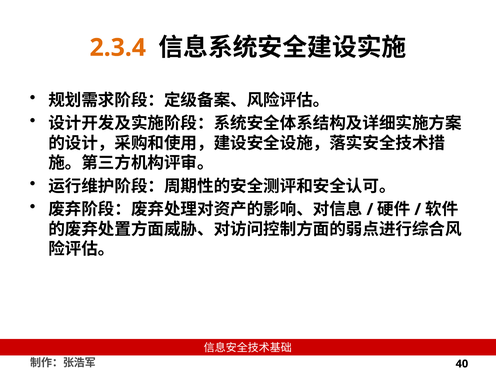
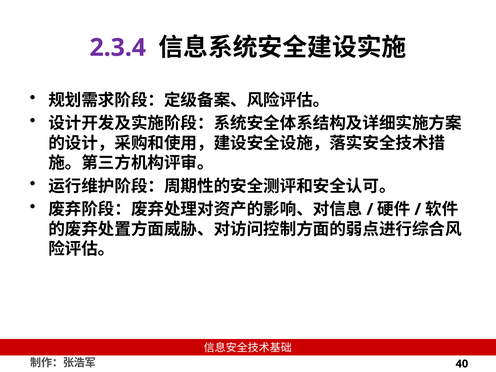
2.3.4 colour: orange -> purple
